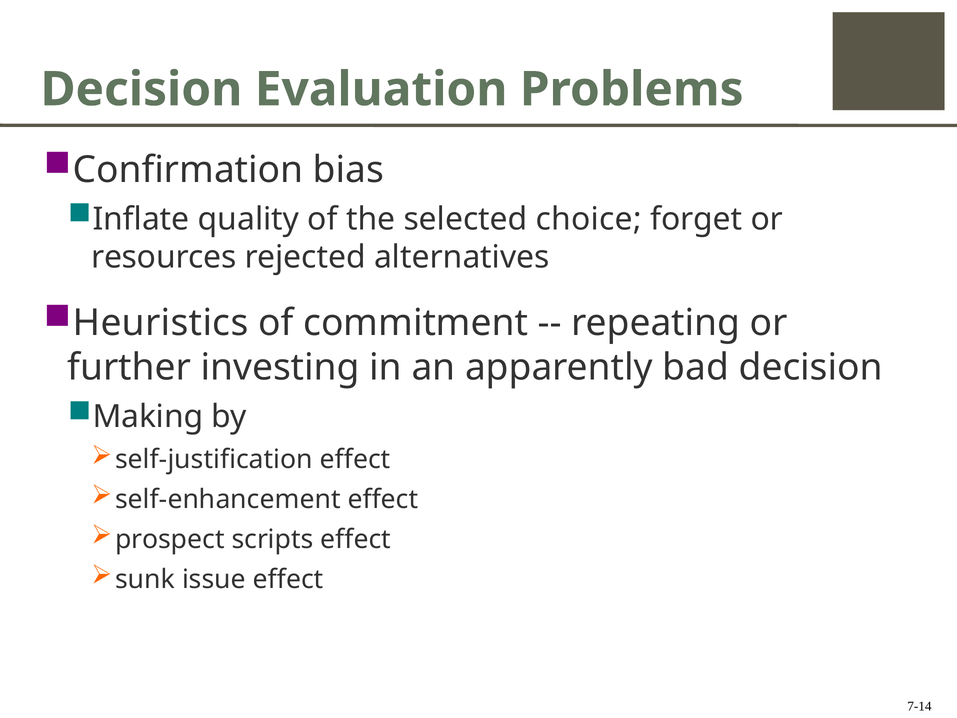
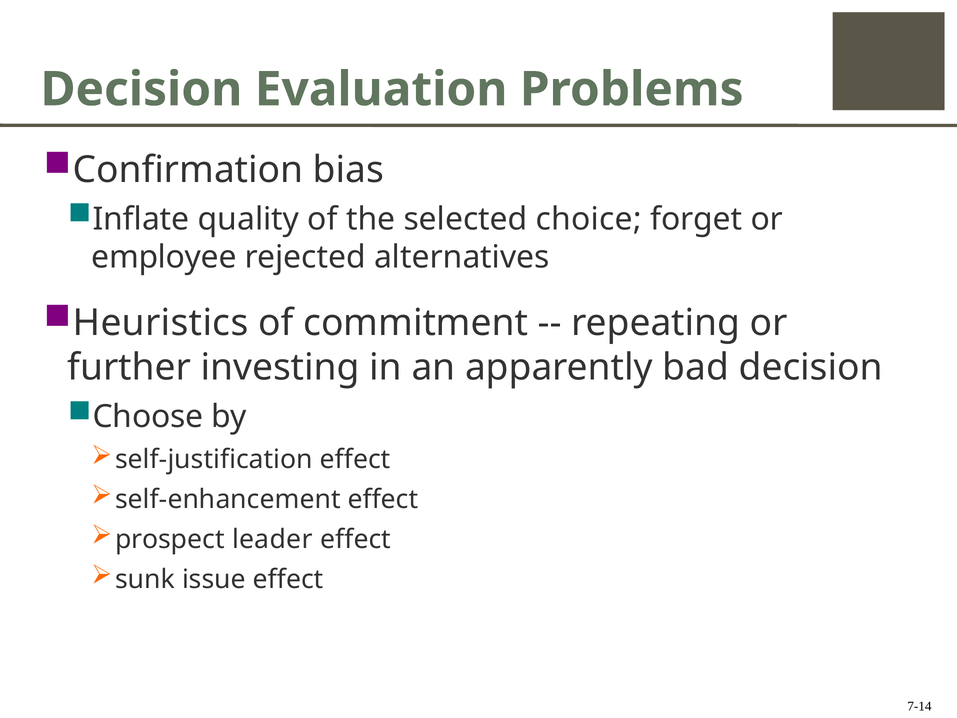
resources: resources -> employee
Making: Making -> Choose
scripts: scripts -> leader
